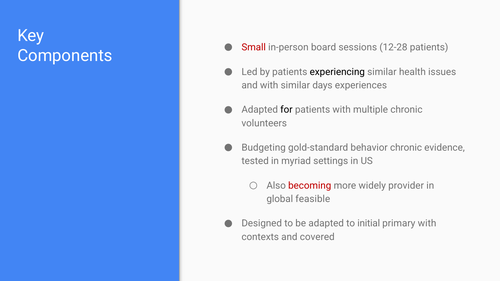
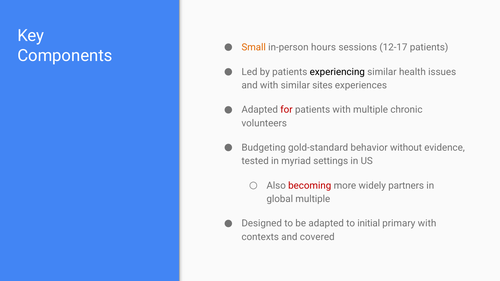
Small colour: red -> orange
board: board -> hours
12-28: 12-28 -> 12-17
days: days -> sites
for colour: black -> red
behavior chronic: chronic -> without
provider: provider -> partners
global feasible: feasible -> multiple
